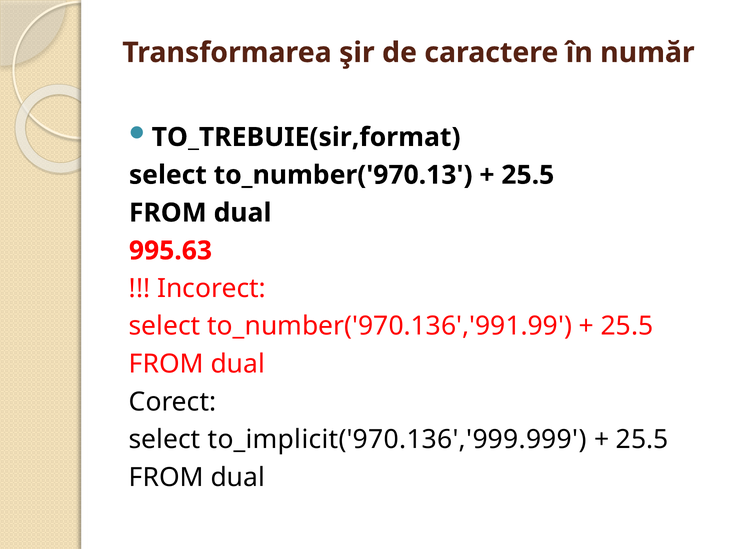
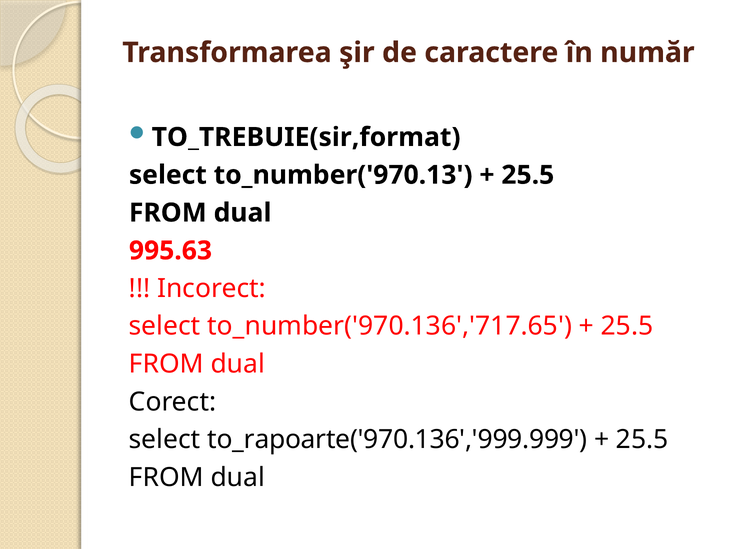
to_number('970.136','991.99: to_number('970.136','991.99 -> to_number('970.136','717.65
to_implicit('970.136','999.999: to_implicit('970.136','999.999 -> to_rapoarte('970.136','999.999
